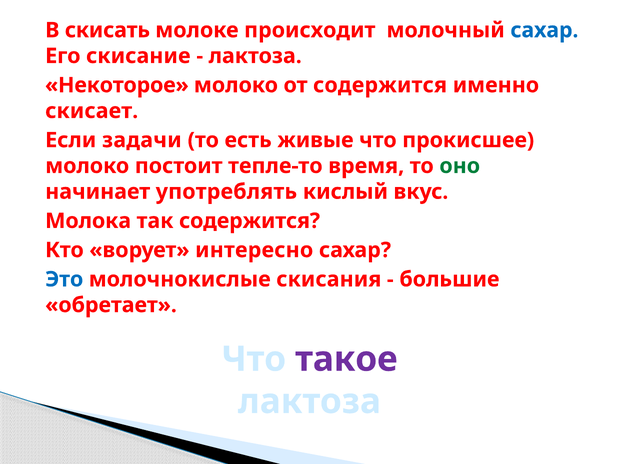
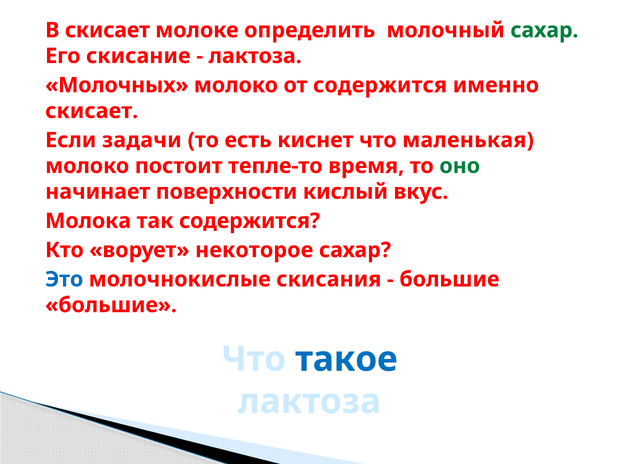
В скисать: скисать -> скисает
происходит: происходит -> определить
сахар at (544, 30) colour: blue -> green
Некоторое: Некоторое -> Молочных
живые: живые -> киснет
прокисшее: прокисшее -> маленькая
употреблять: употреблять -> поверхности
интересно: интересно -> некоторое
обретает at (111, 305): обретает -> большие
такое colour: purple -> blue
